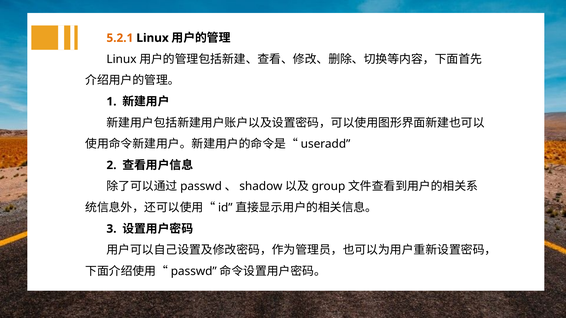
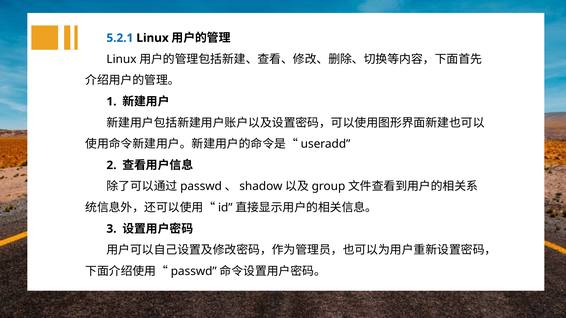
5.2.1 colour: orange -> blue
